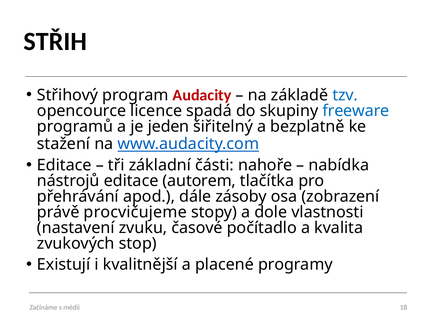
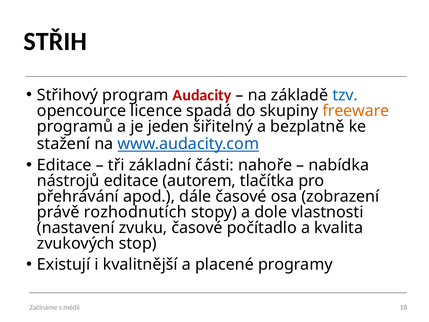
freeware colour: blue -> orange
dále zásoby: zásoby -> časové
procvičujeme: procvičujeme -> rozhodnutích
